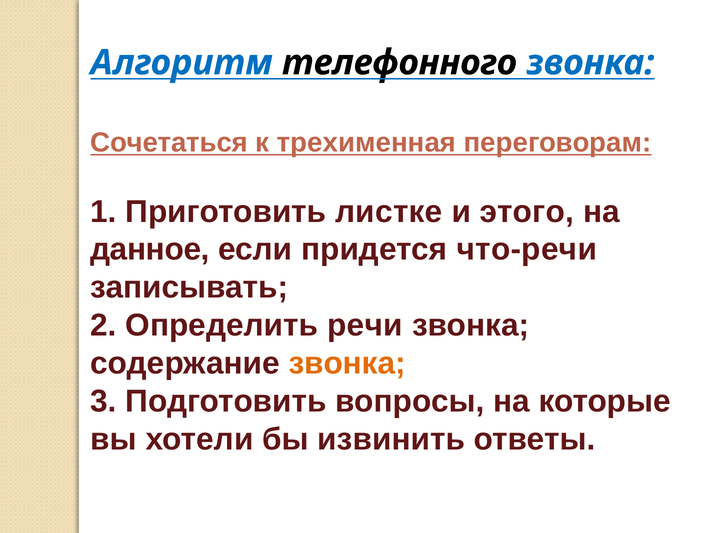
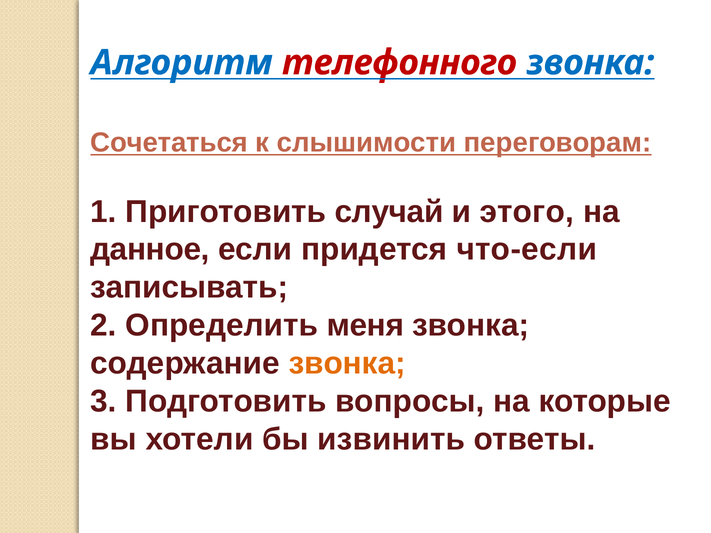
телефонного colour: black -> red
трехименная: трехименная -> слышимости
листке: листке -> случай
что-речи: что-речи -> что-если
речи: речи -> меня
